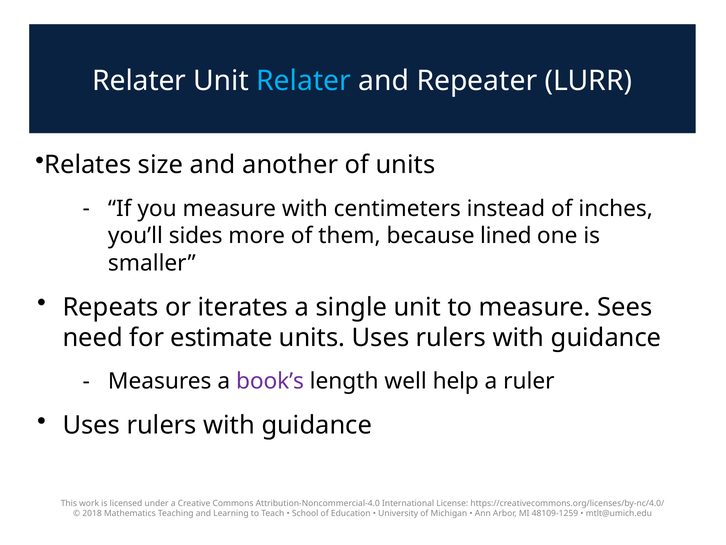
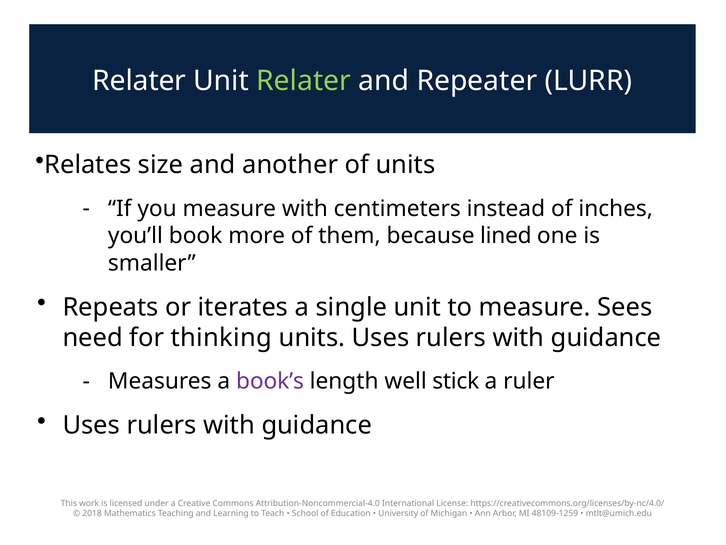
Relater at (304, 81) colour: light blue -> light green
sides: sides -> book
estimate: estimate -> thinking
help: help -> stick
